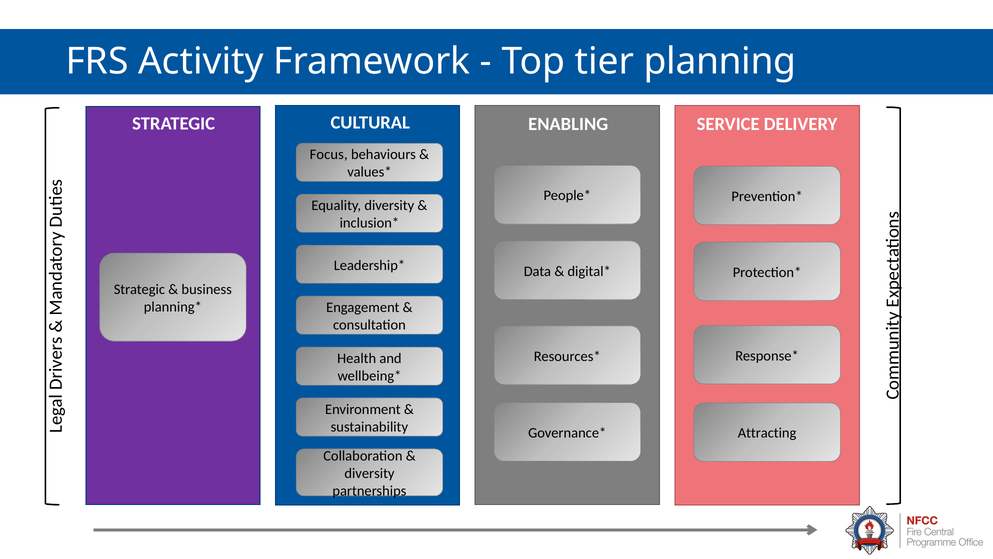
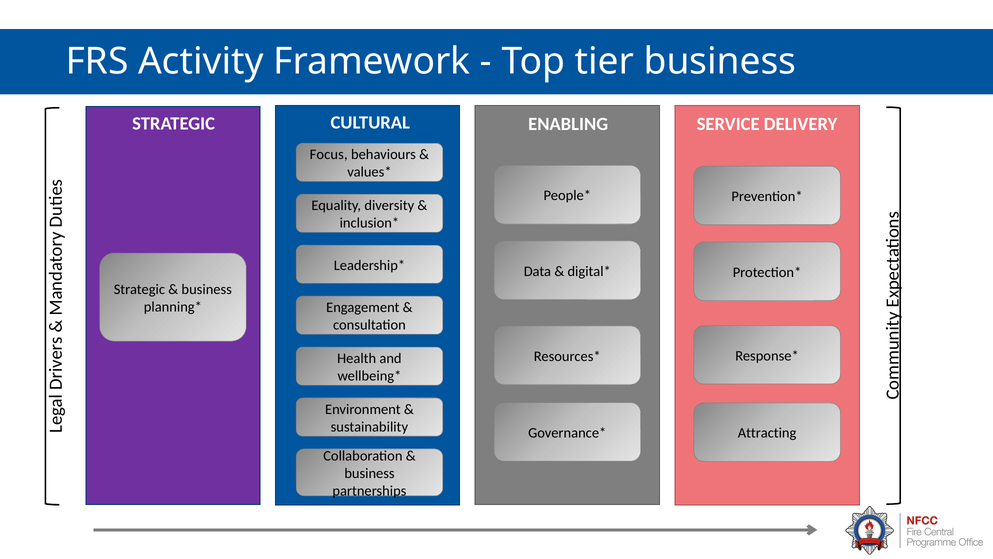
tier planning: planning -> business
diversity at (369, 473): diversity -> business
